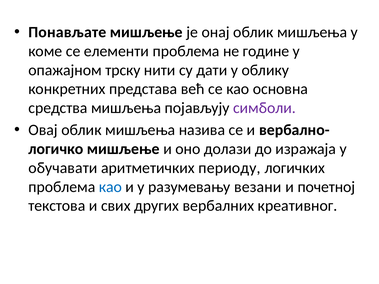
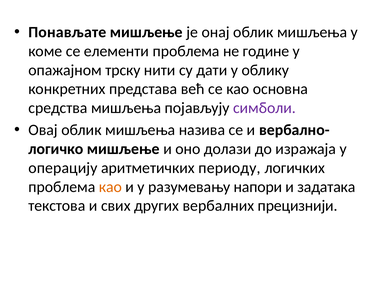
обучавати: обучавати -> операцију
као at (110, 187) colour: blue -> orange
везани: везани -> напори
почетној: почетној -> задатака
креативног: креативног -> прецизнији
